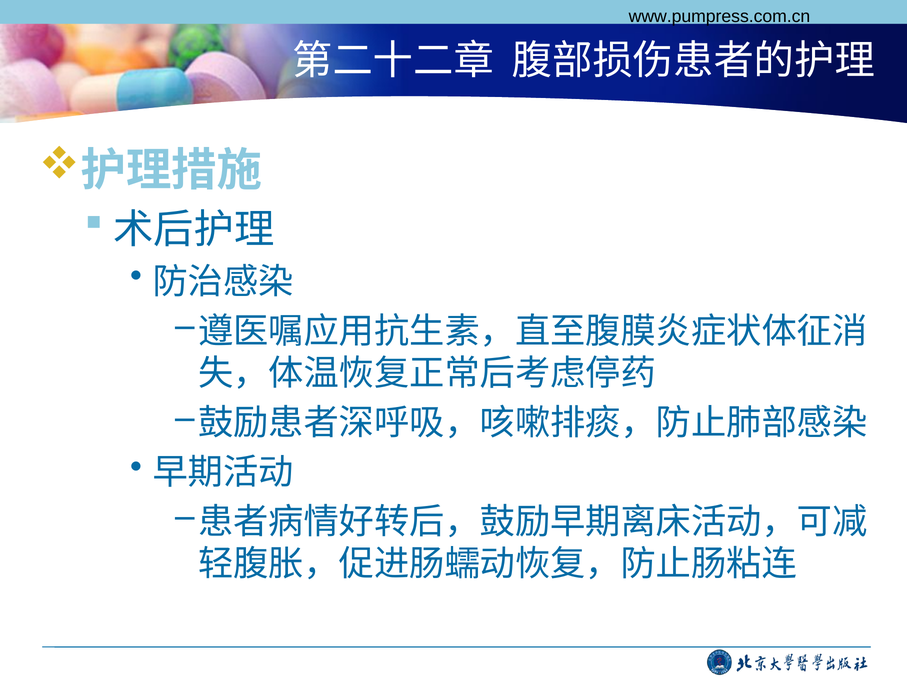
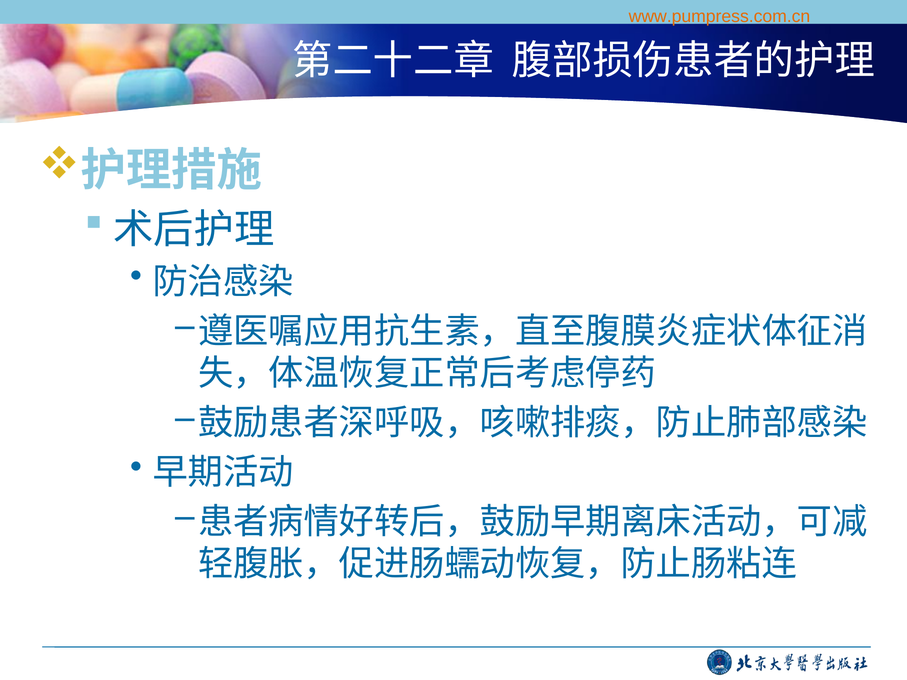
www.pumpress.com.cn colour: black -> orange
